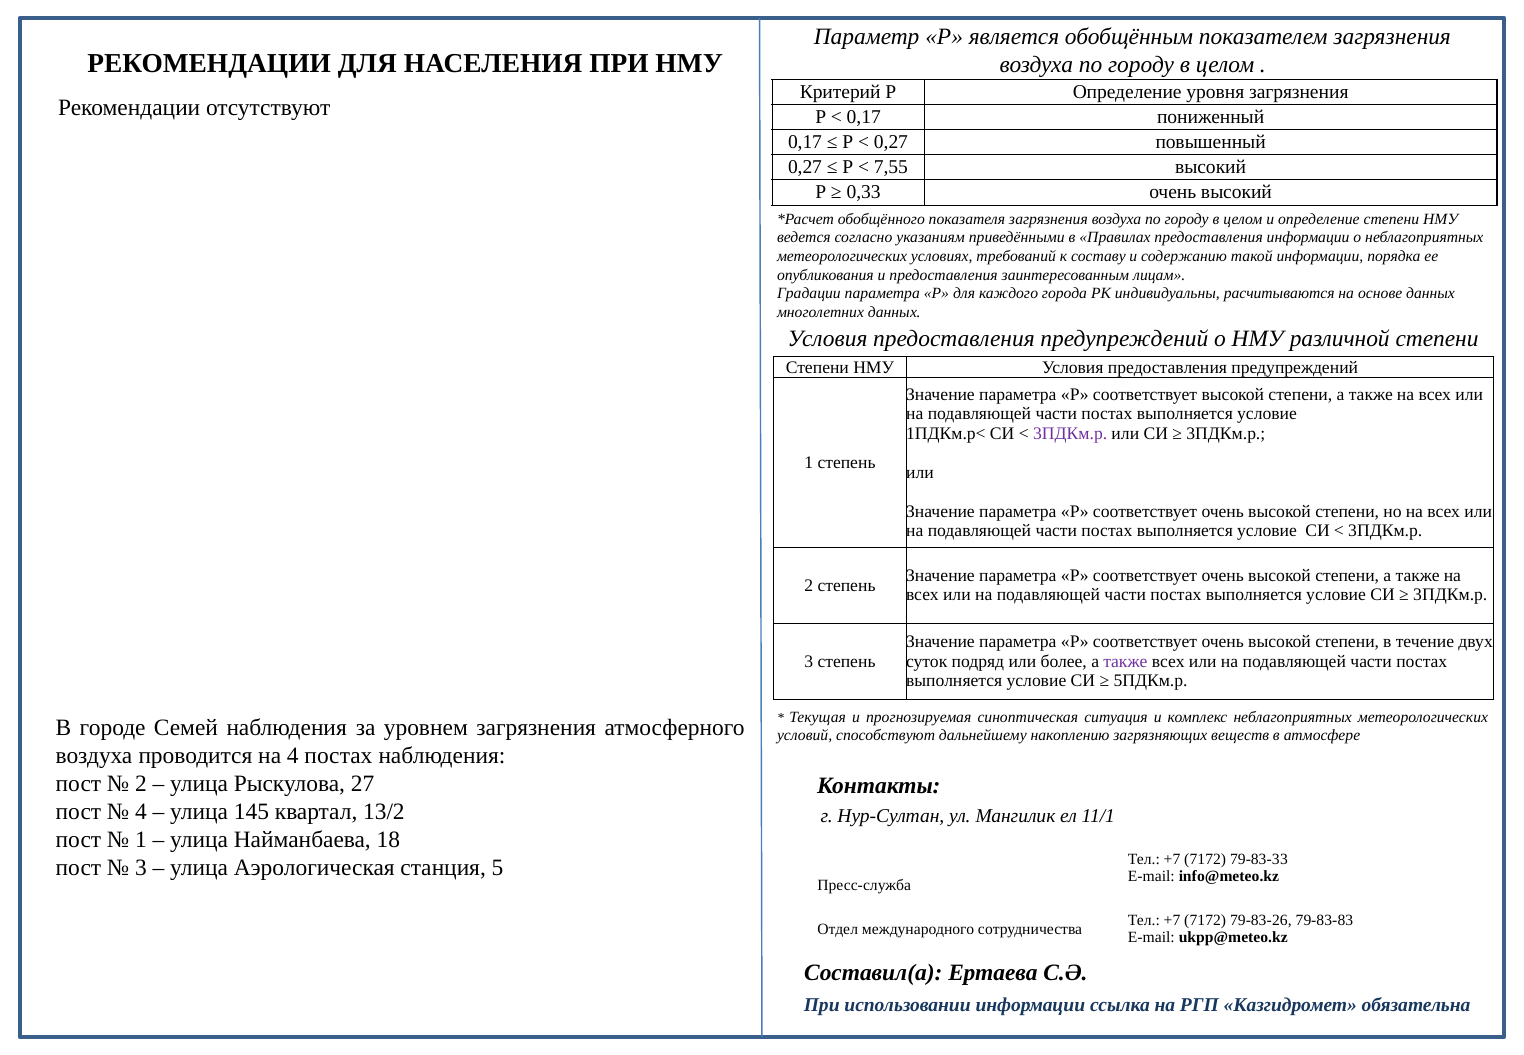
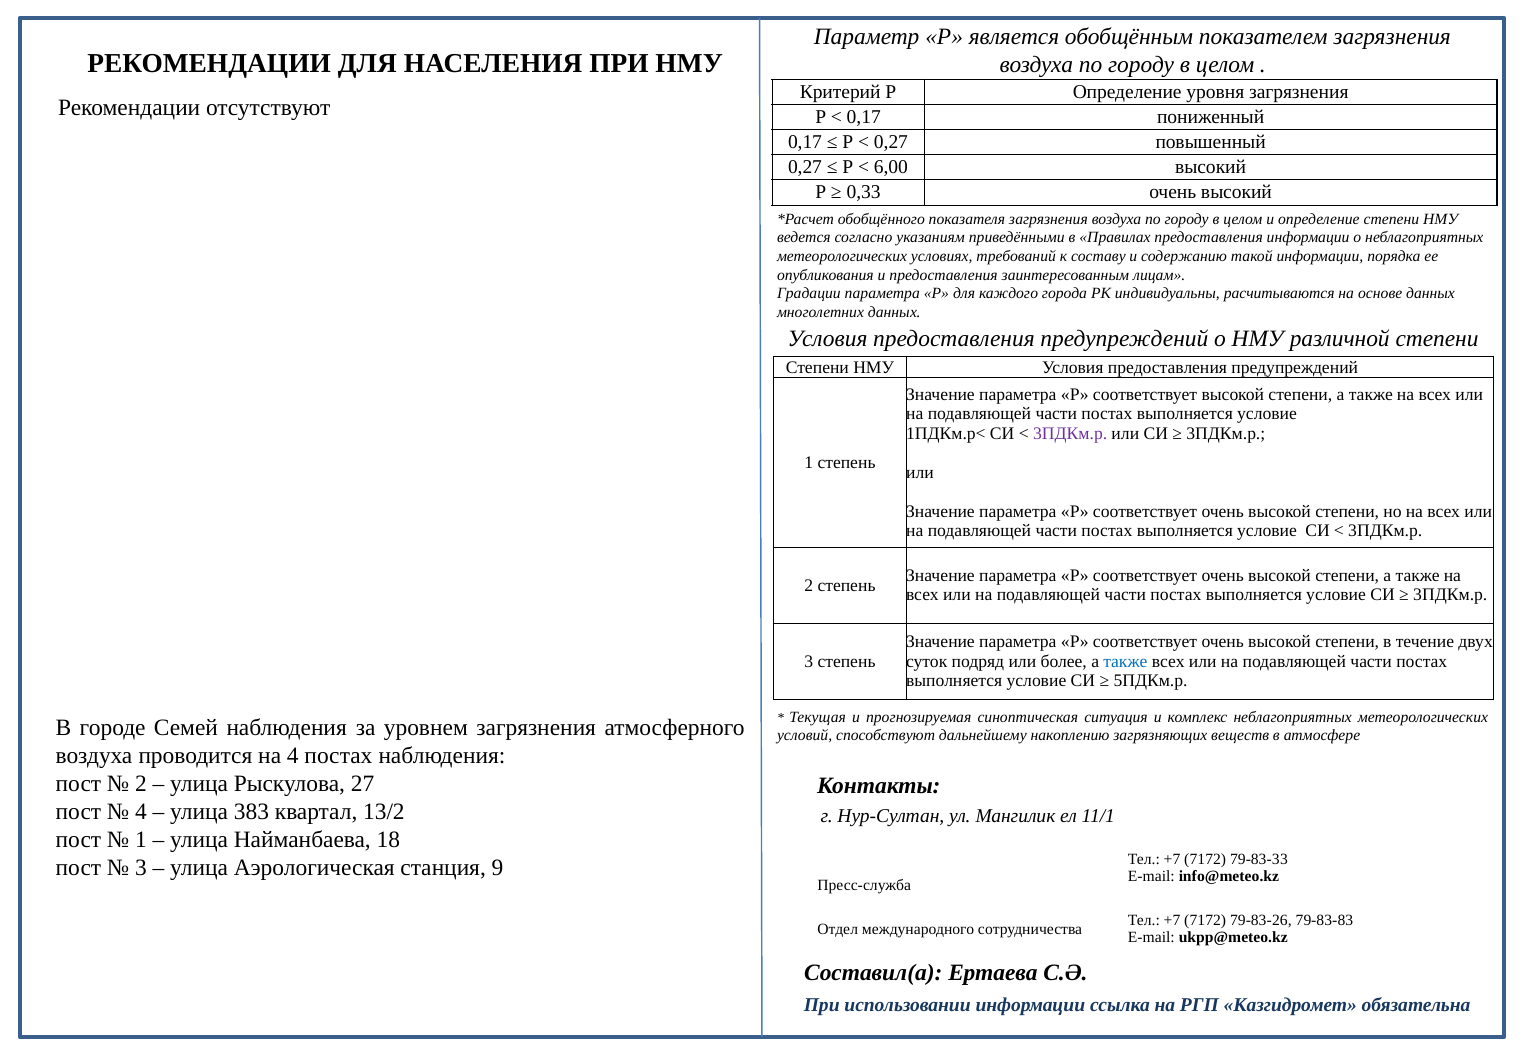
7,55: 7,55 -> 6,00
также at (1125, 662) colour: purple -> blue
145: 145 -> 383
5: 5 -> 9
